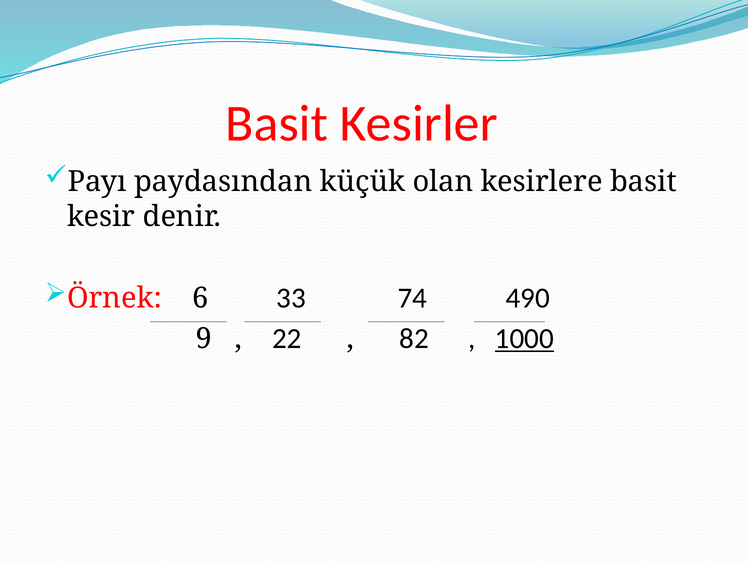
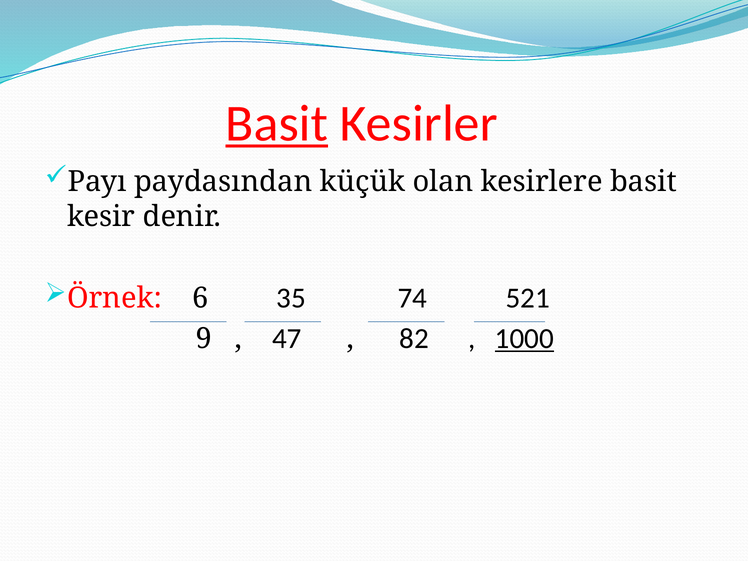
Basit at (277, 124) underline: none -> present
33: 33 -> 35
490: 490 -> 521
22: 22 -> 47
